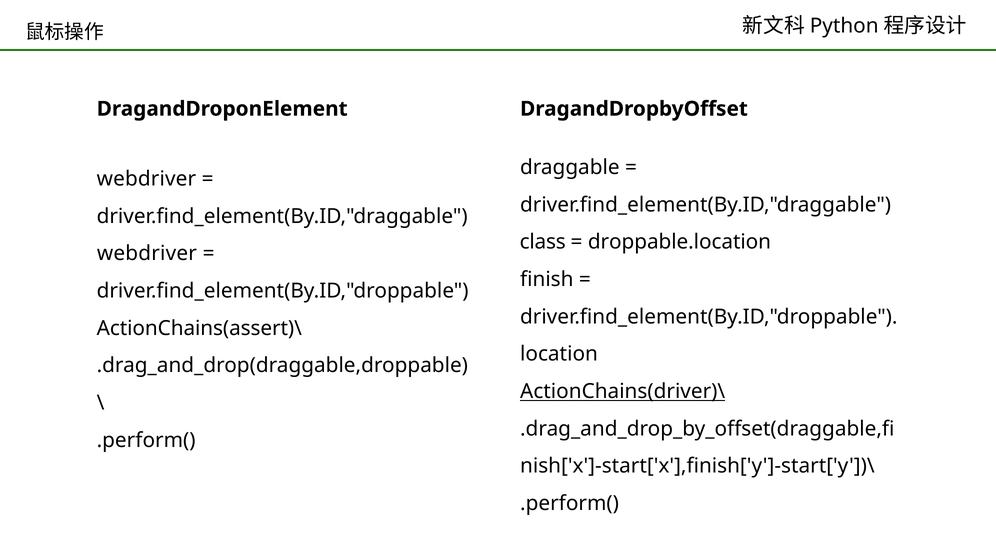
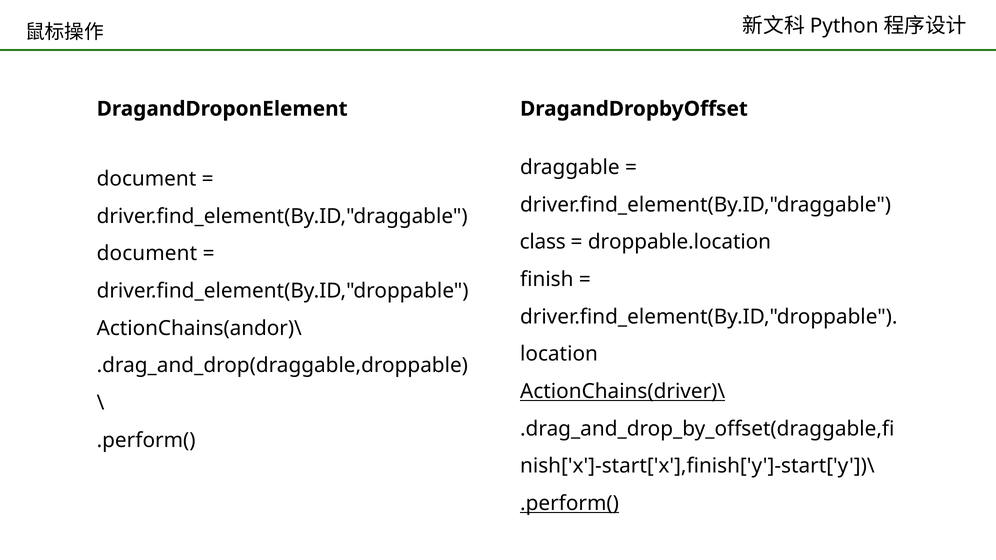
webdriver at (146, 179): webdriver -> document
webdriver at (147, 254): webdriver -> document
ActionChains(assert)\: ActionChains(assert)\ -> ActionChains(andor)\
.perform( at (570, 504) underline: none -> present
